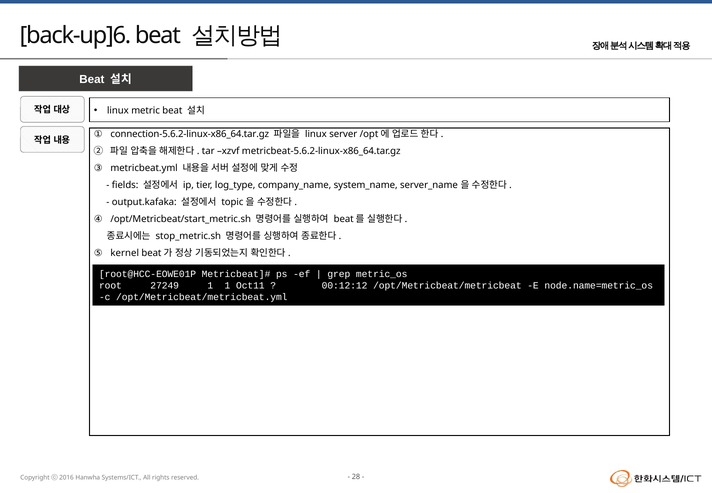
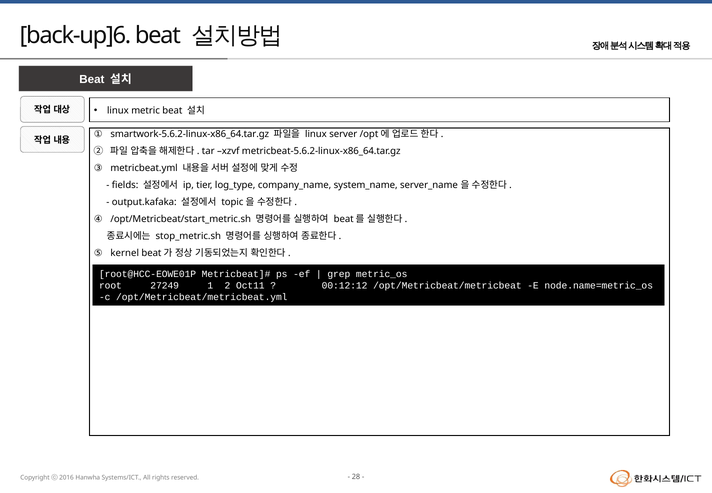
connection-5.6.2-linux-x86_64.tar.gz: connection-5.6.2-linux-x86_64.tar.gz -> smartwork-5.6.2-linux-x86_64.tar.gz
1 1: 1 -> 2
